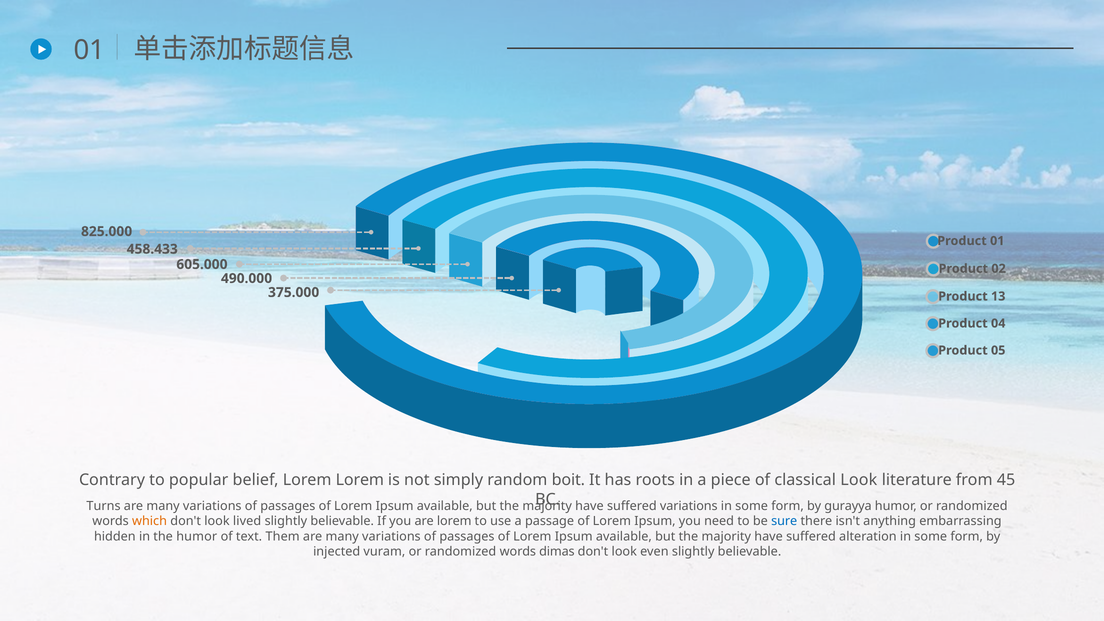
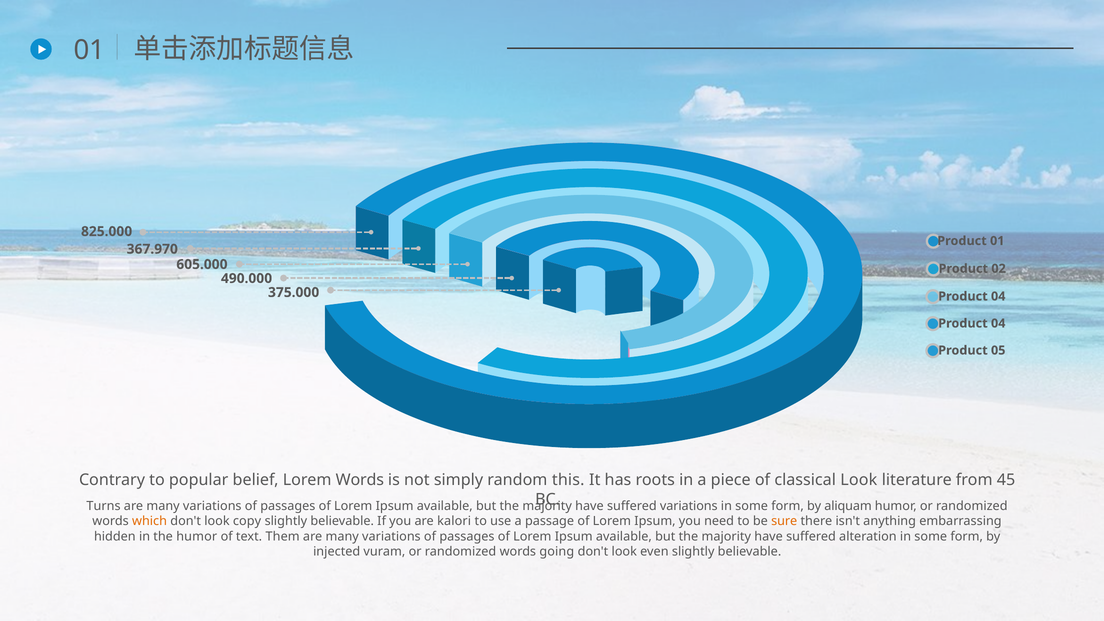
458.433: 458.433 -> 367.970
13 at (998, 296): 13 -> 04
Lorem Lorem: Lorem -> Words
boit: boit -> this
gurayya: gurayya -> aliquam
lived: lived -> copy
are lorem: lorem -> kalori
sure colour: blue -> orange
dimas: dimas -> going
